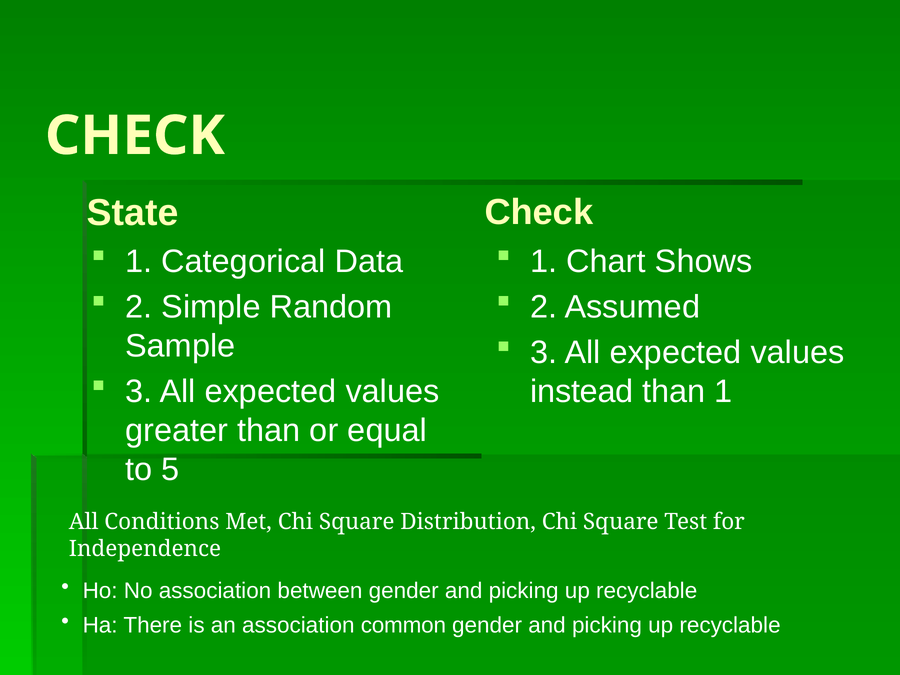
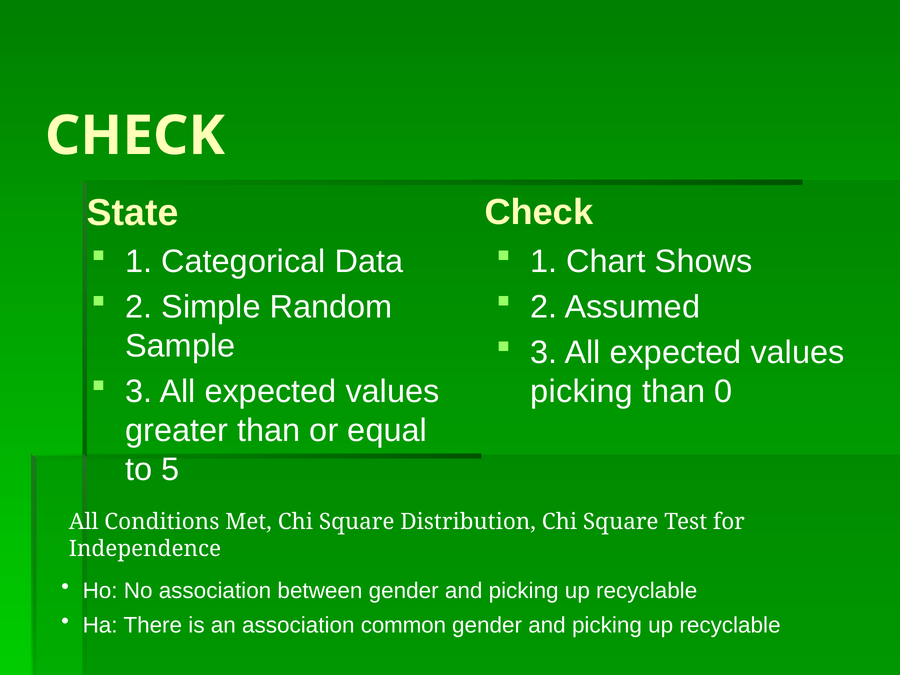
instead at (582, 392): instead -> picking
than 1: 1 -> 0
